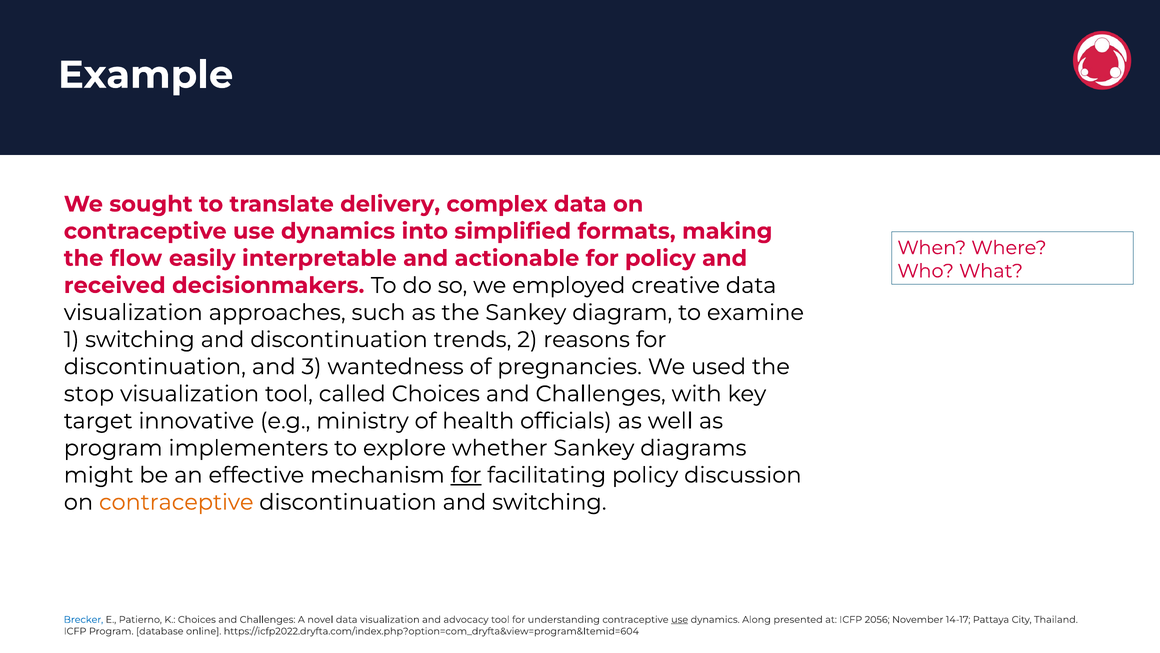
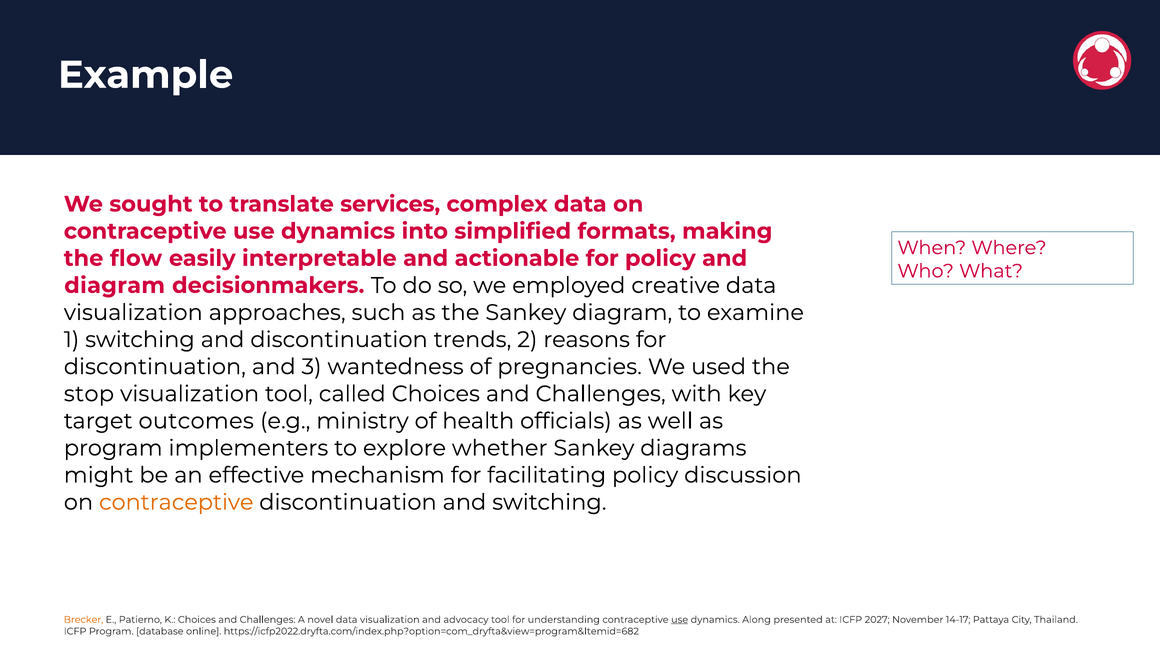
delivery: delivery -> services
received at (115, 285): received -> diagram
innovative: innovative -> outcomes
for at (466, 475) underline: present -> none
Brecker colour: blue -> orange
2056: 2056 -> 2027
https://icfp2022.dryfta.com/index.php?option=com_dryfta&view=program&Itemid=604: https://icfp2022.dryfta.com/index.php?option=com_dryfta&view=program&Itemid=604 -> https://icfp2022.dryfta.com/index.php?option=com_dryfta&view=program&Itemid=682
